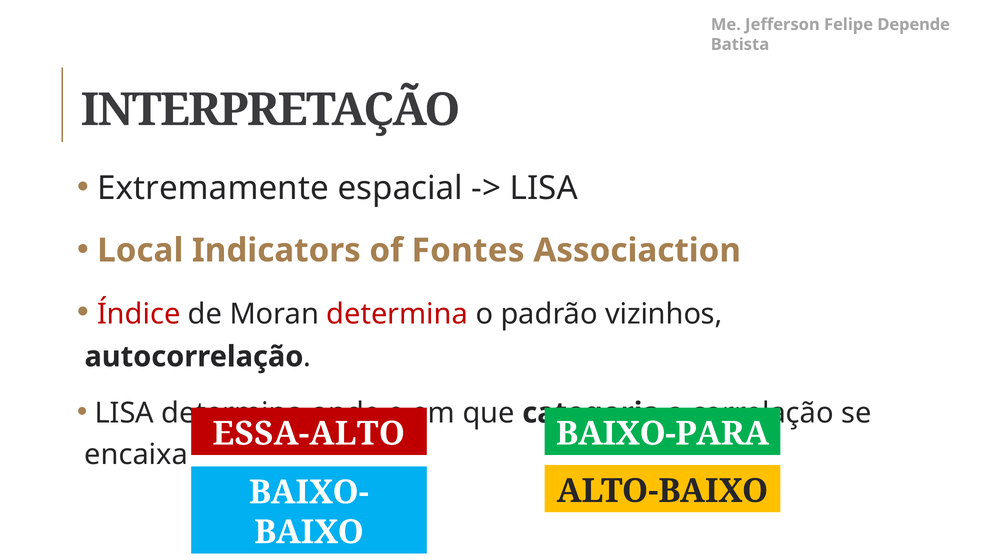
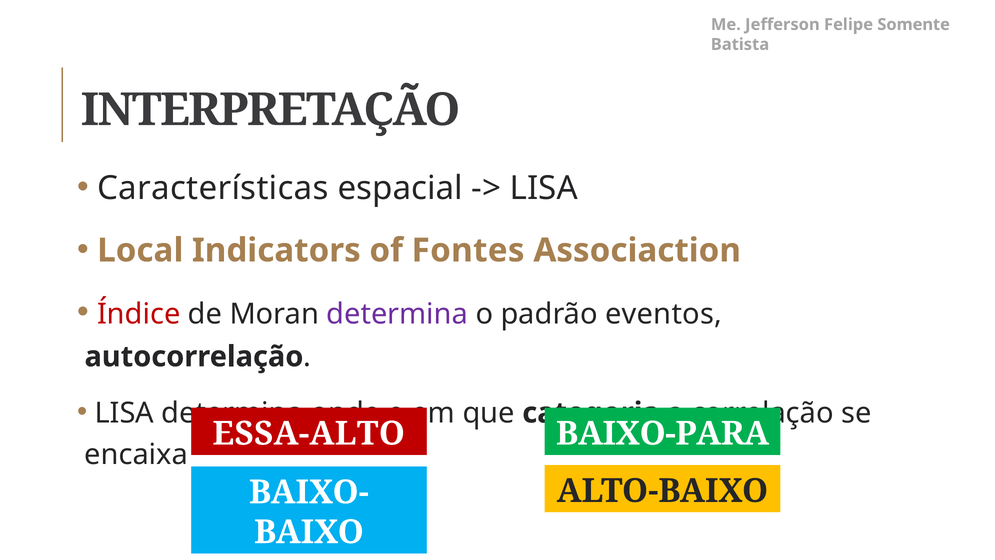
Depende: Depende -> Somente
Extremamente: Extremamente -> Características
determina at (397, 314) colour: red -> purple
vizinhos: vizinhos -> eventos
